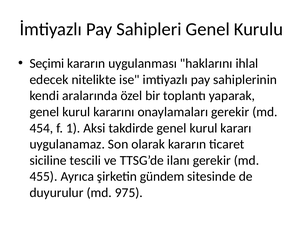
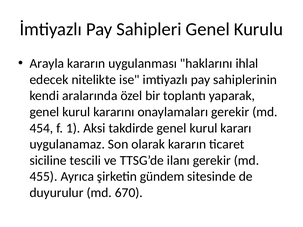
Seçimi: Seçimi -> Arayla
975: 975 -> 670
